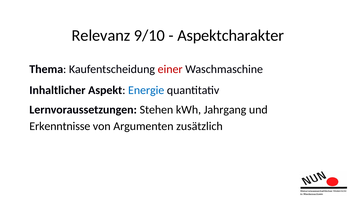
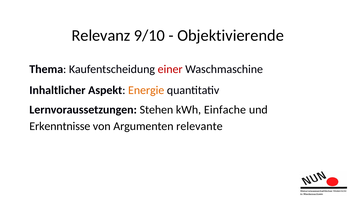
Aspektcharakter: Aspektcharakter -> Objektivierende
Energie colour: blue -> orange
Jahrgang: Jahrgang -> Einfache
zusätzlich: zusätzlich -> relevante
